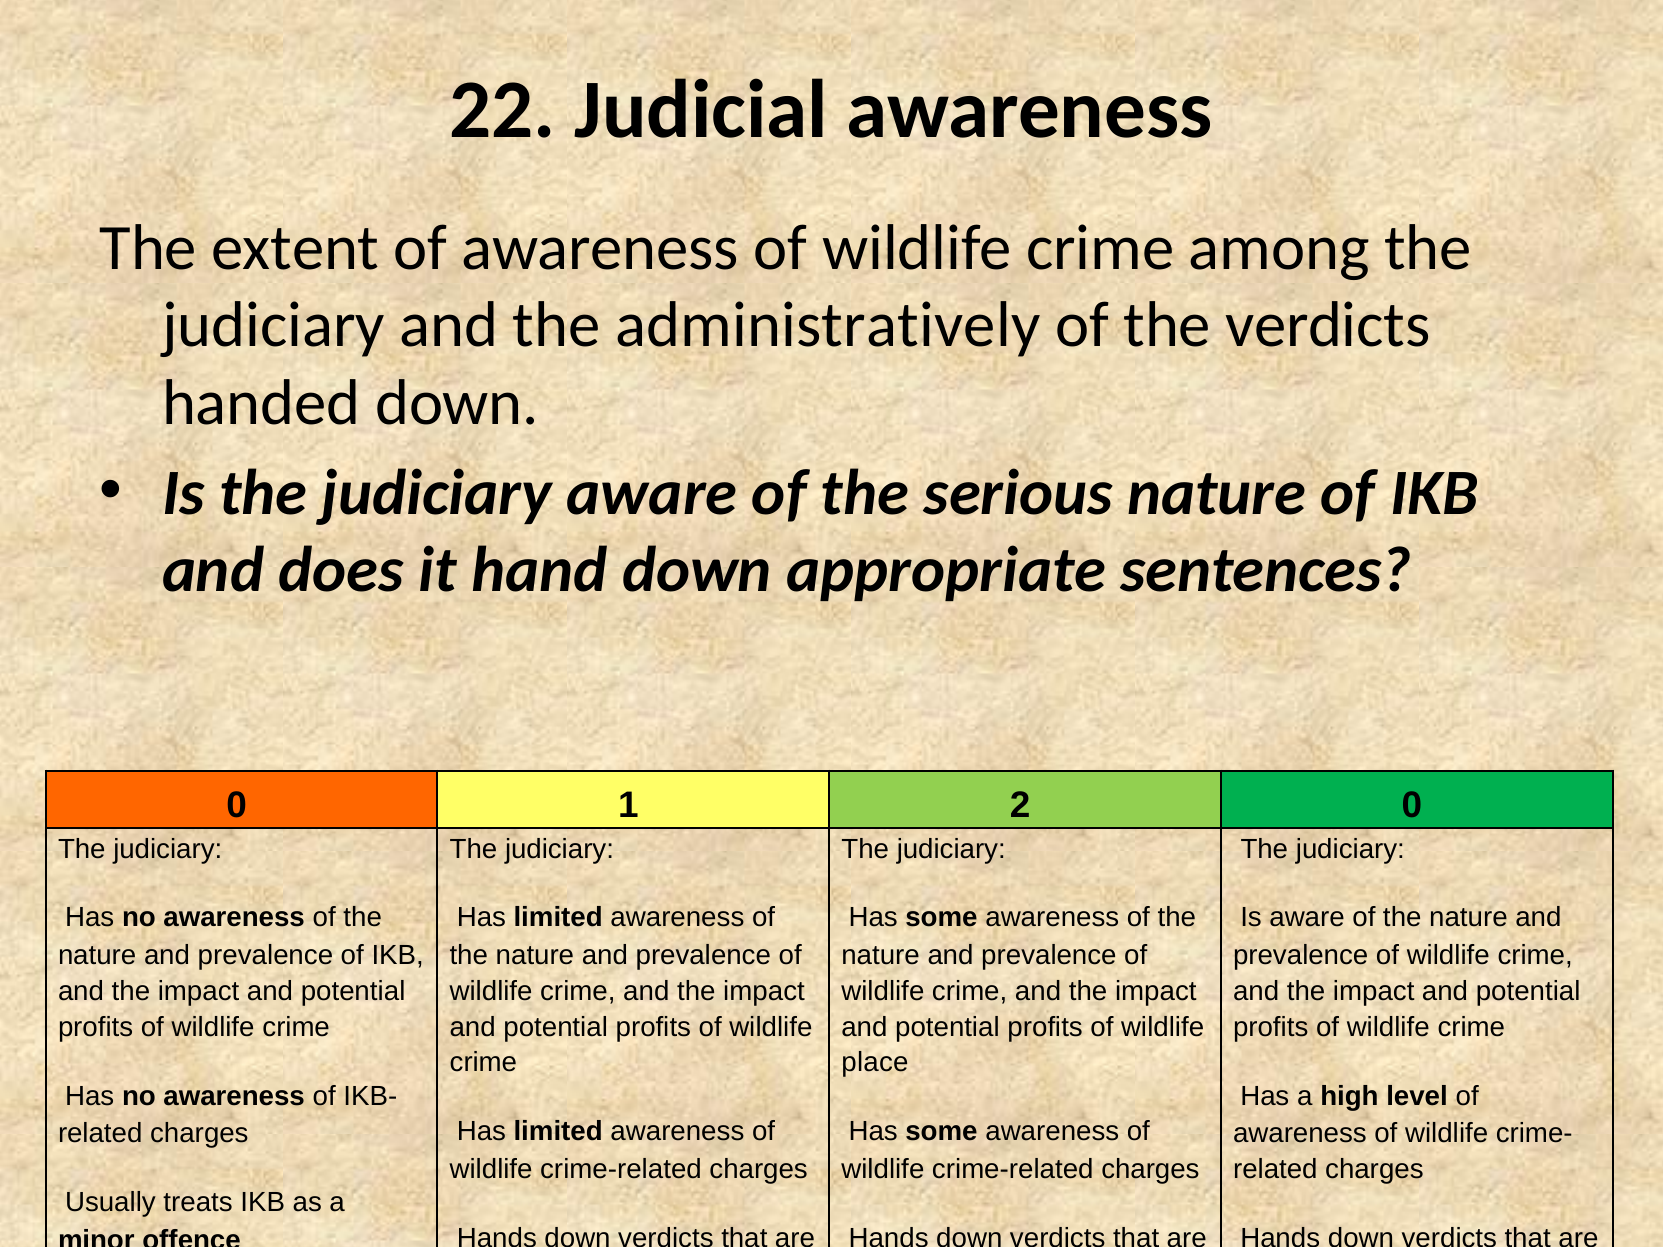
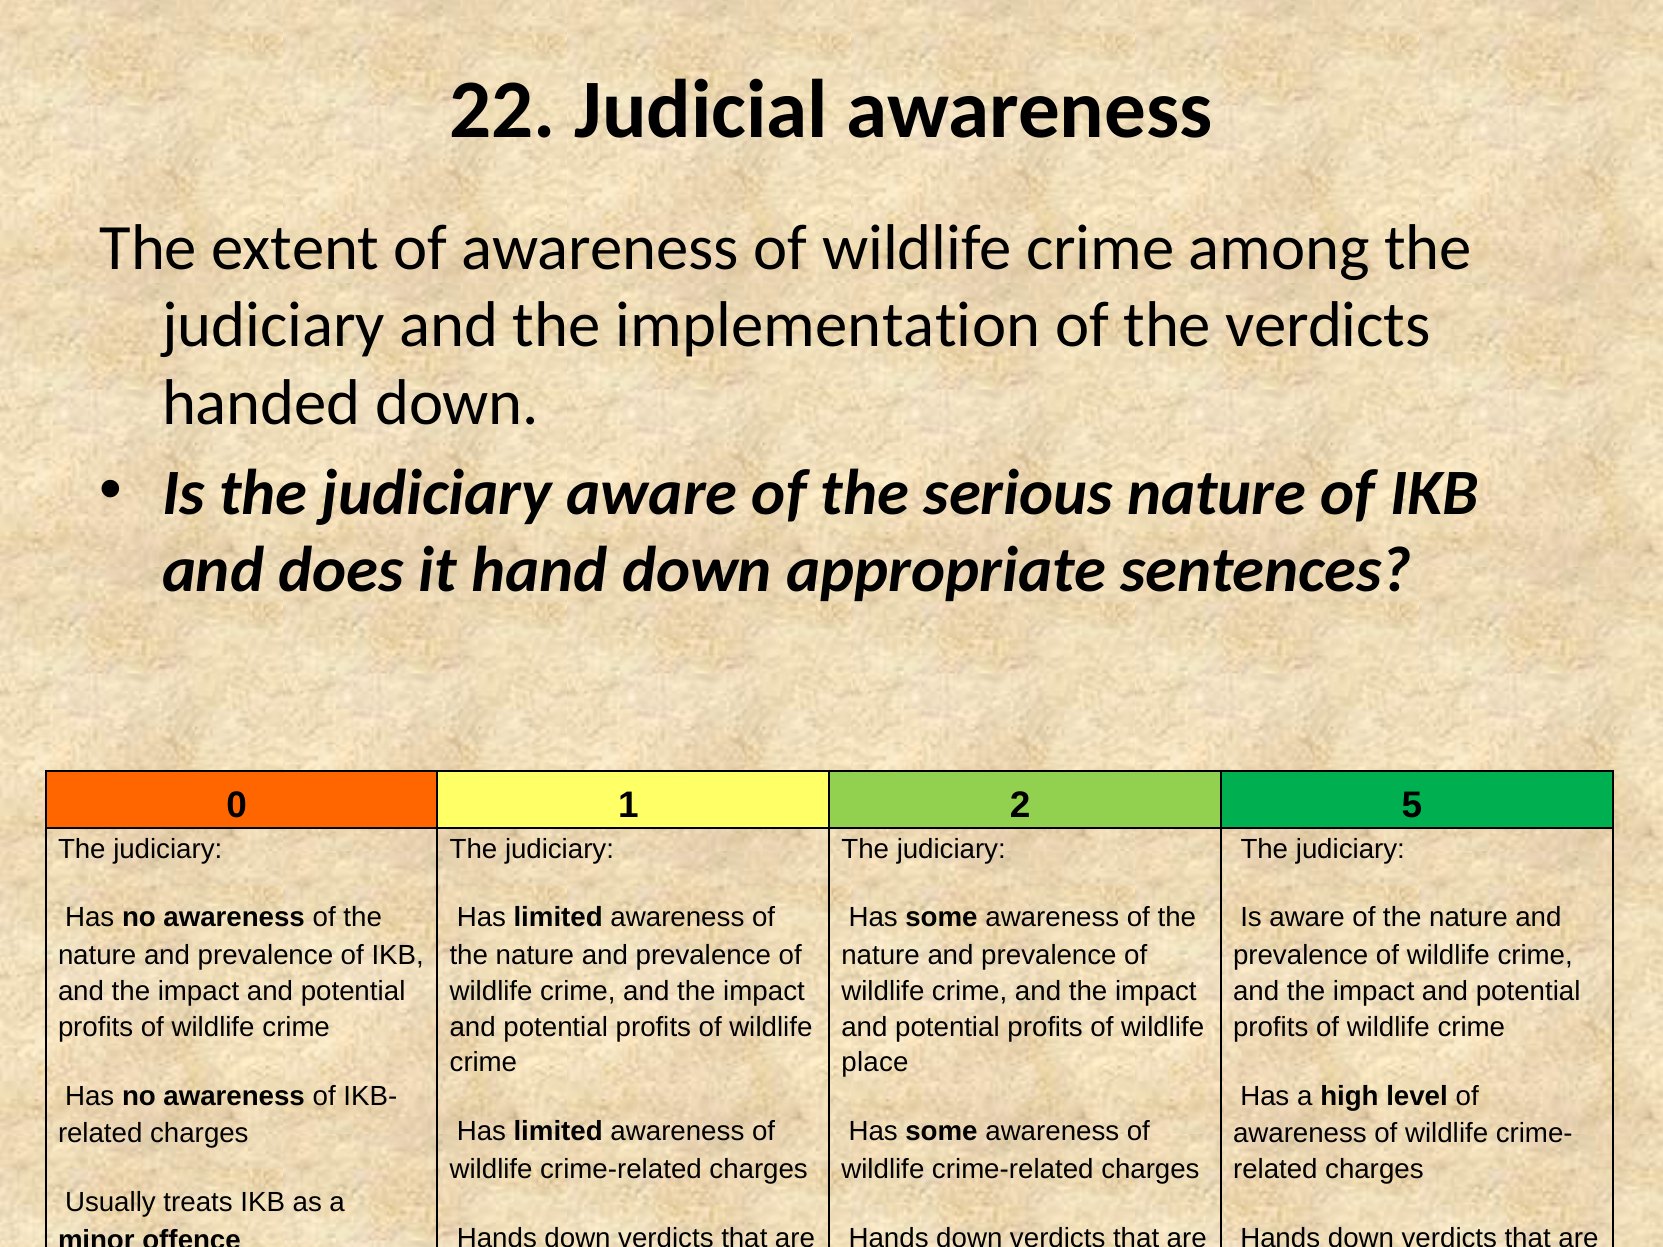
administratively: administratively -> implementation
0 at (1412, 805): 0 -> 5
